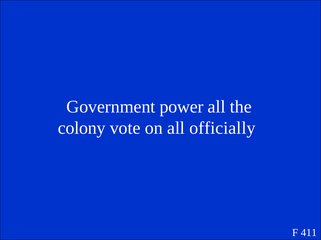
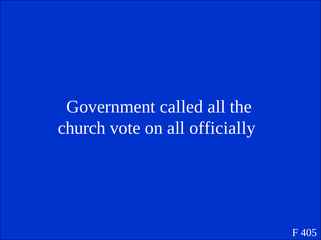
power: power -> called
colony: colony -> church
411: 411 -> 405
